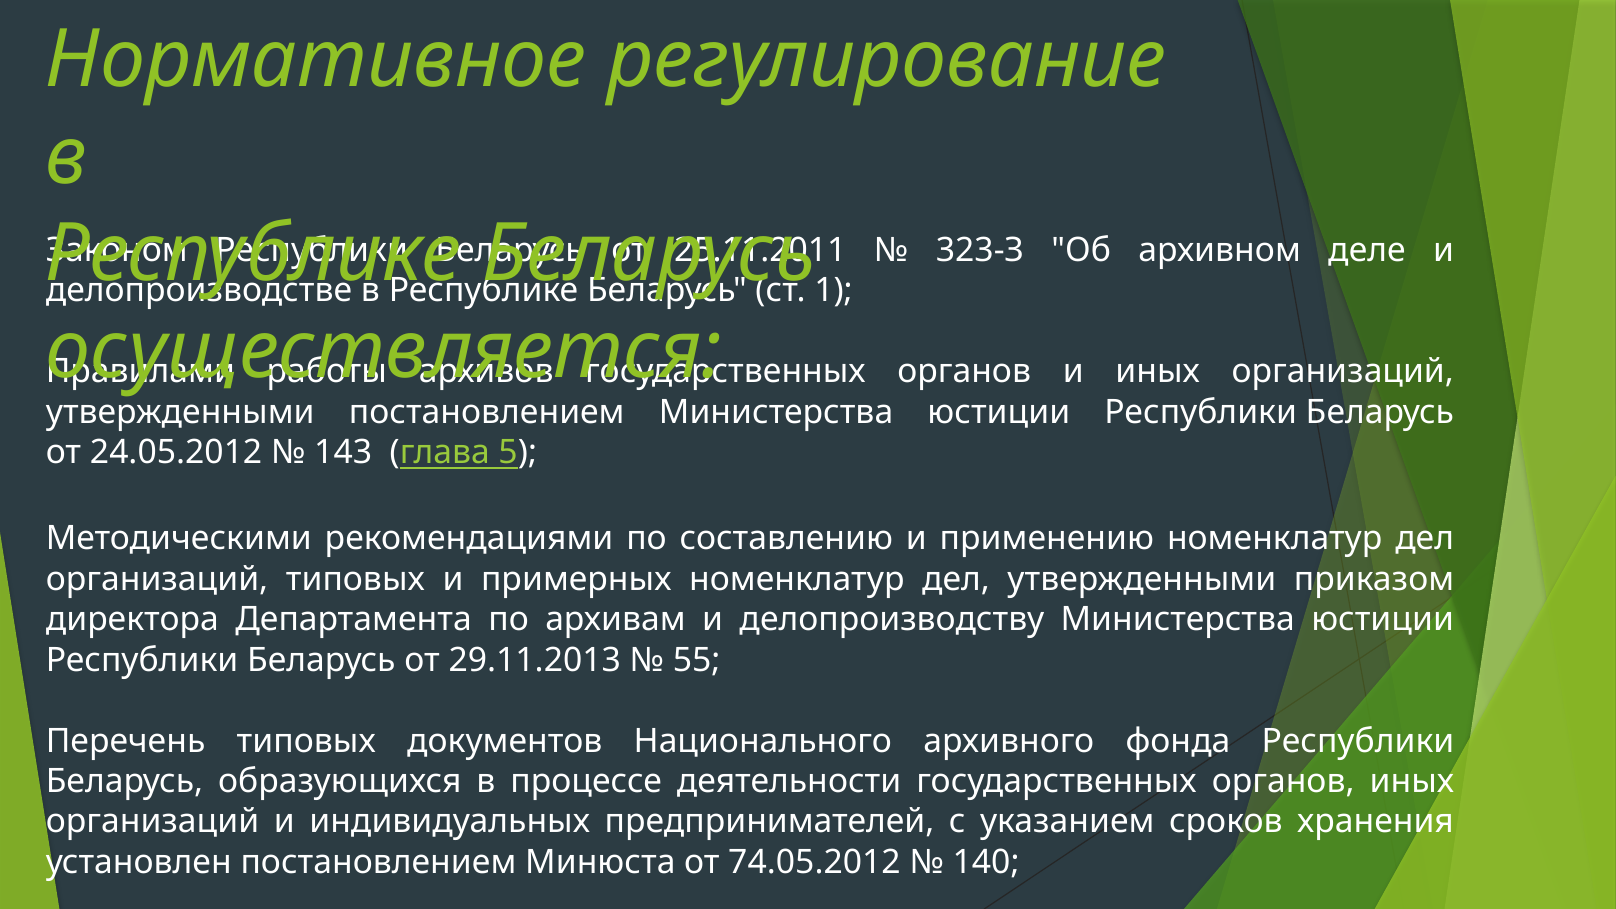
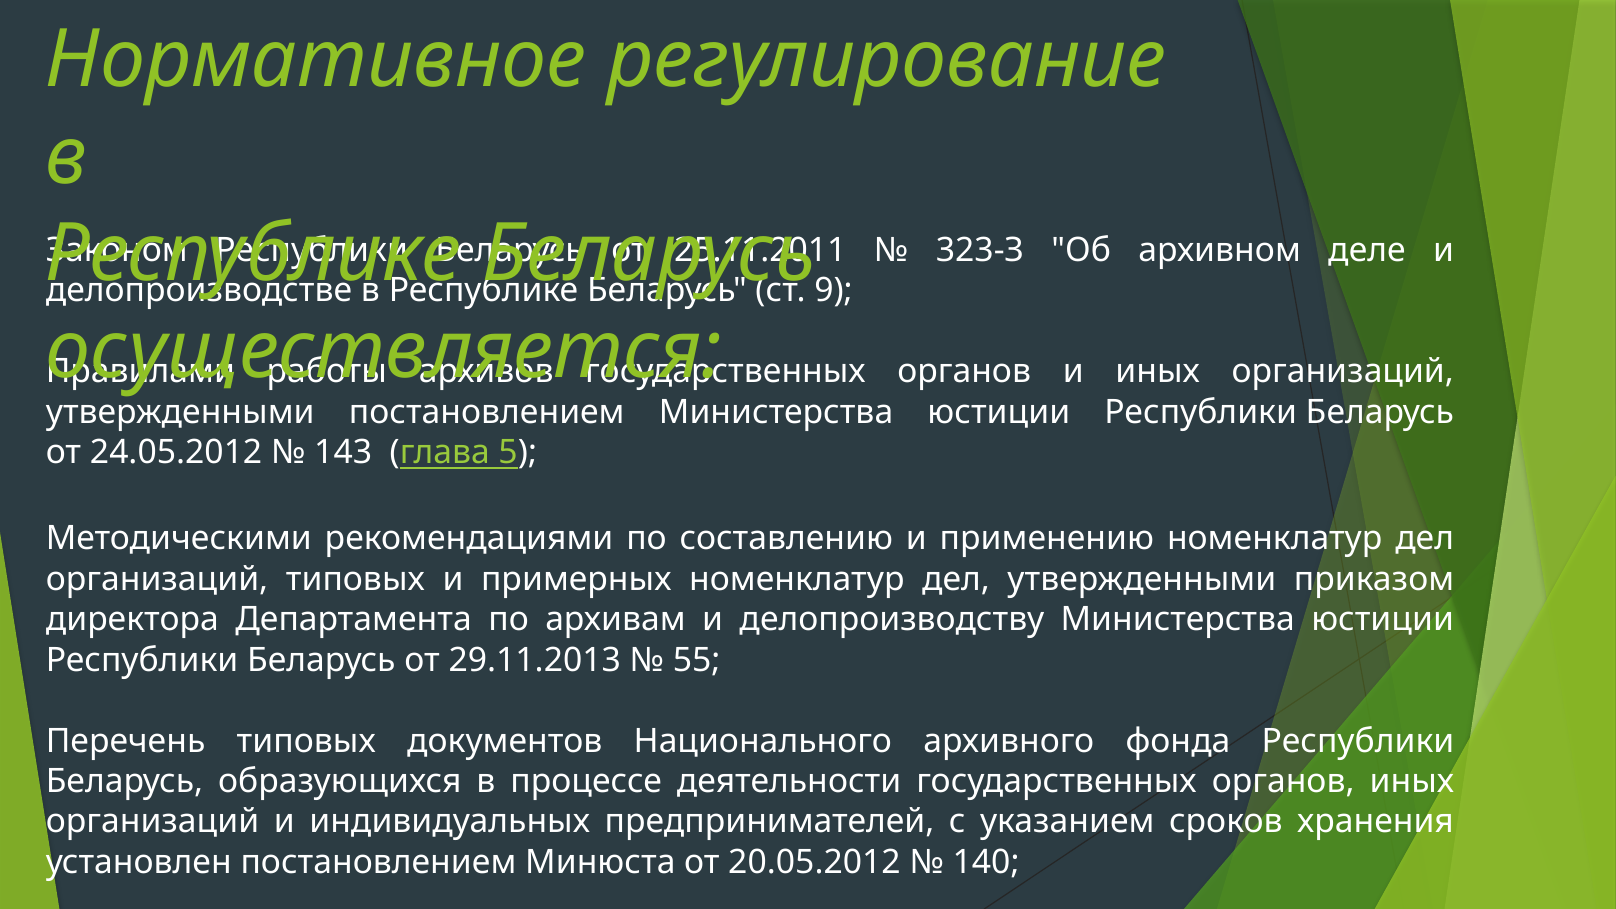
1: 1 -> 9
74.05.2012: 74.05.2012 -> 20.05.2012
